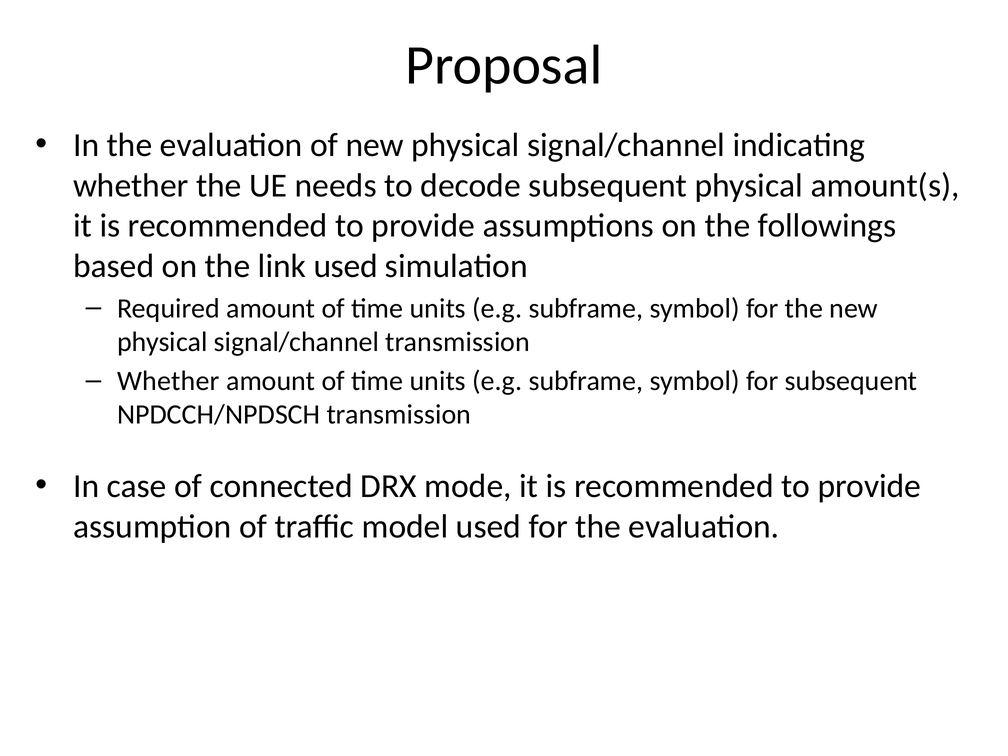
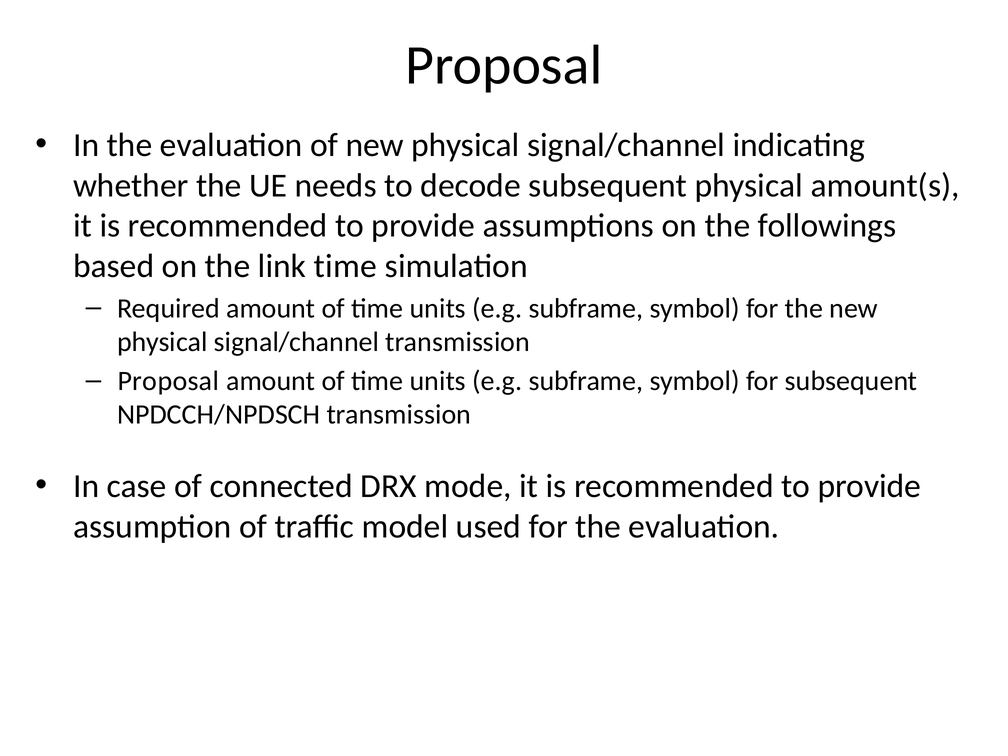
link used: used -> time
Whether at (168, 381): Whether -> Proposal
